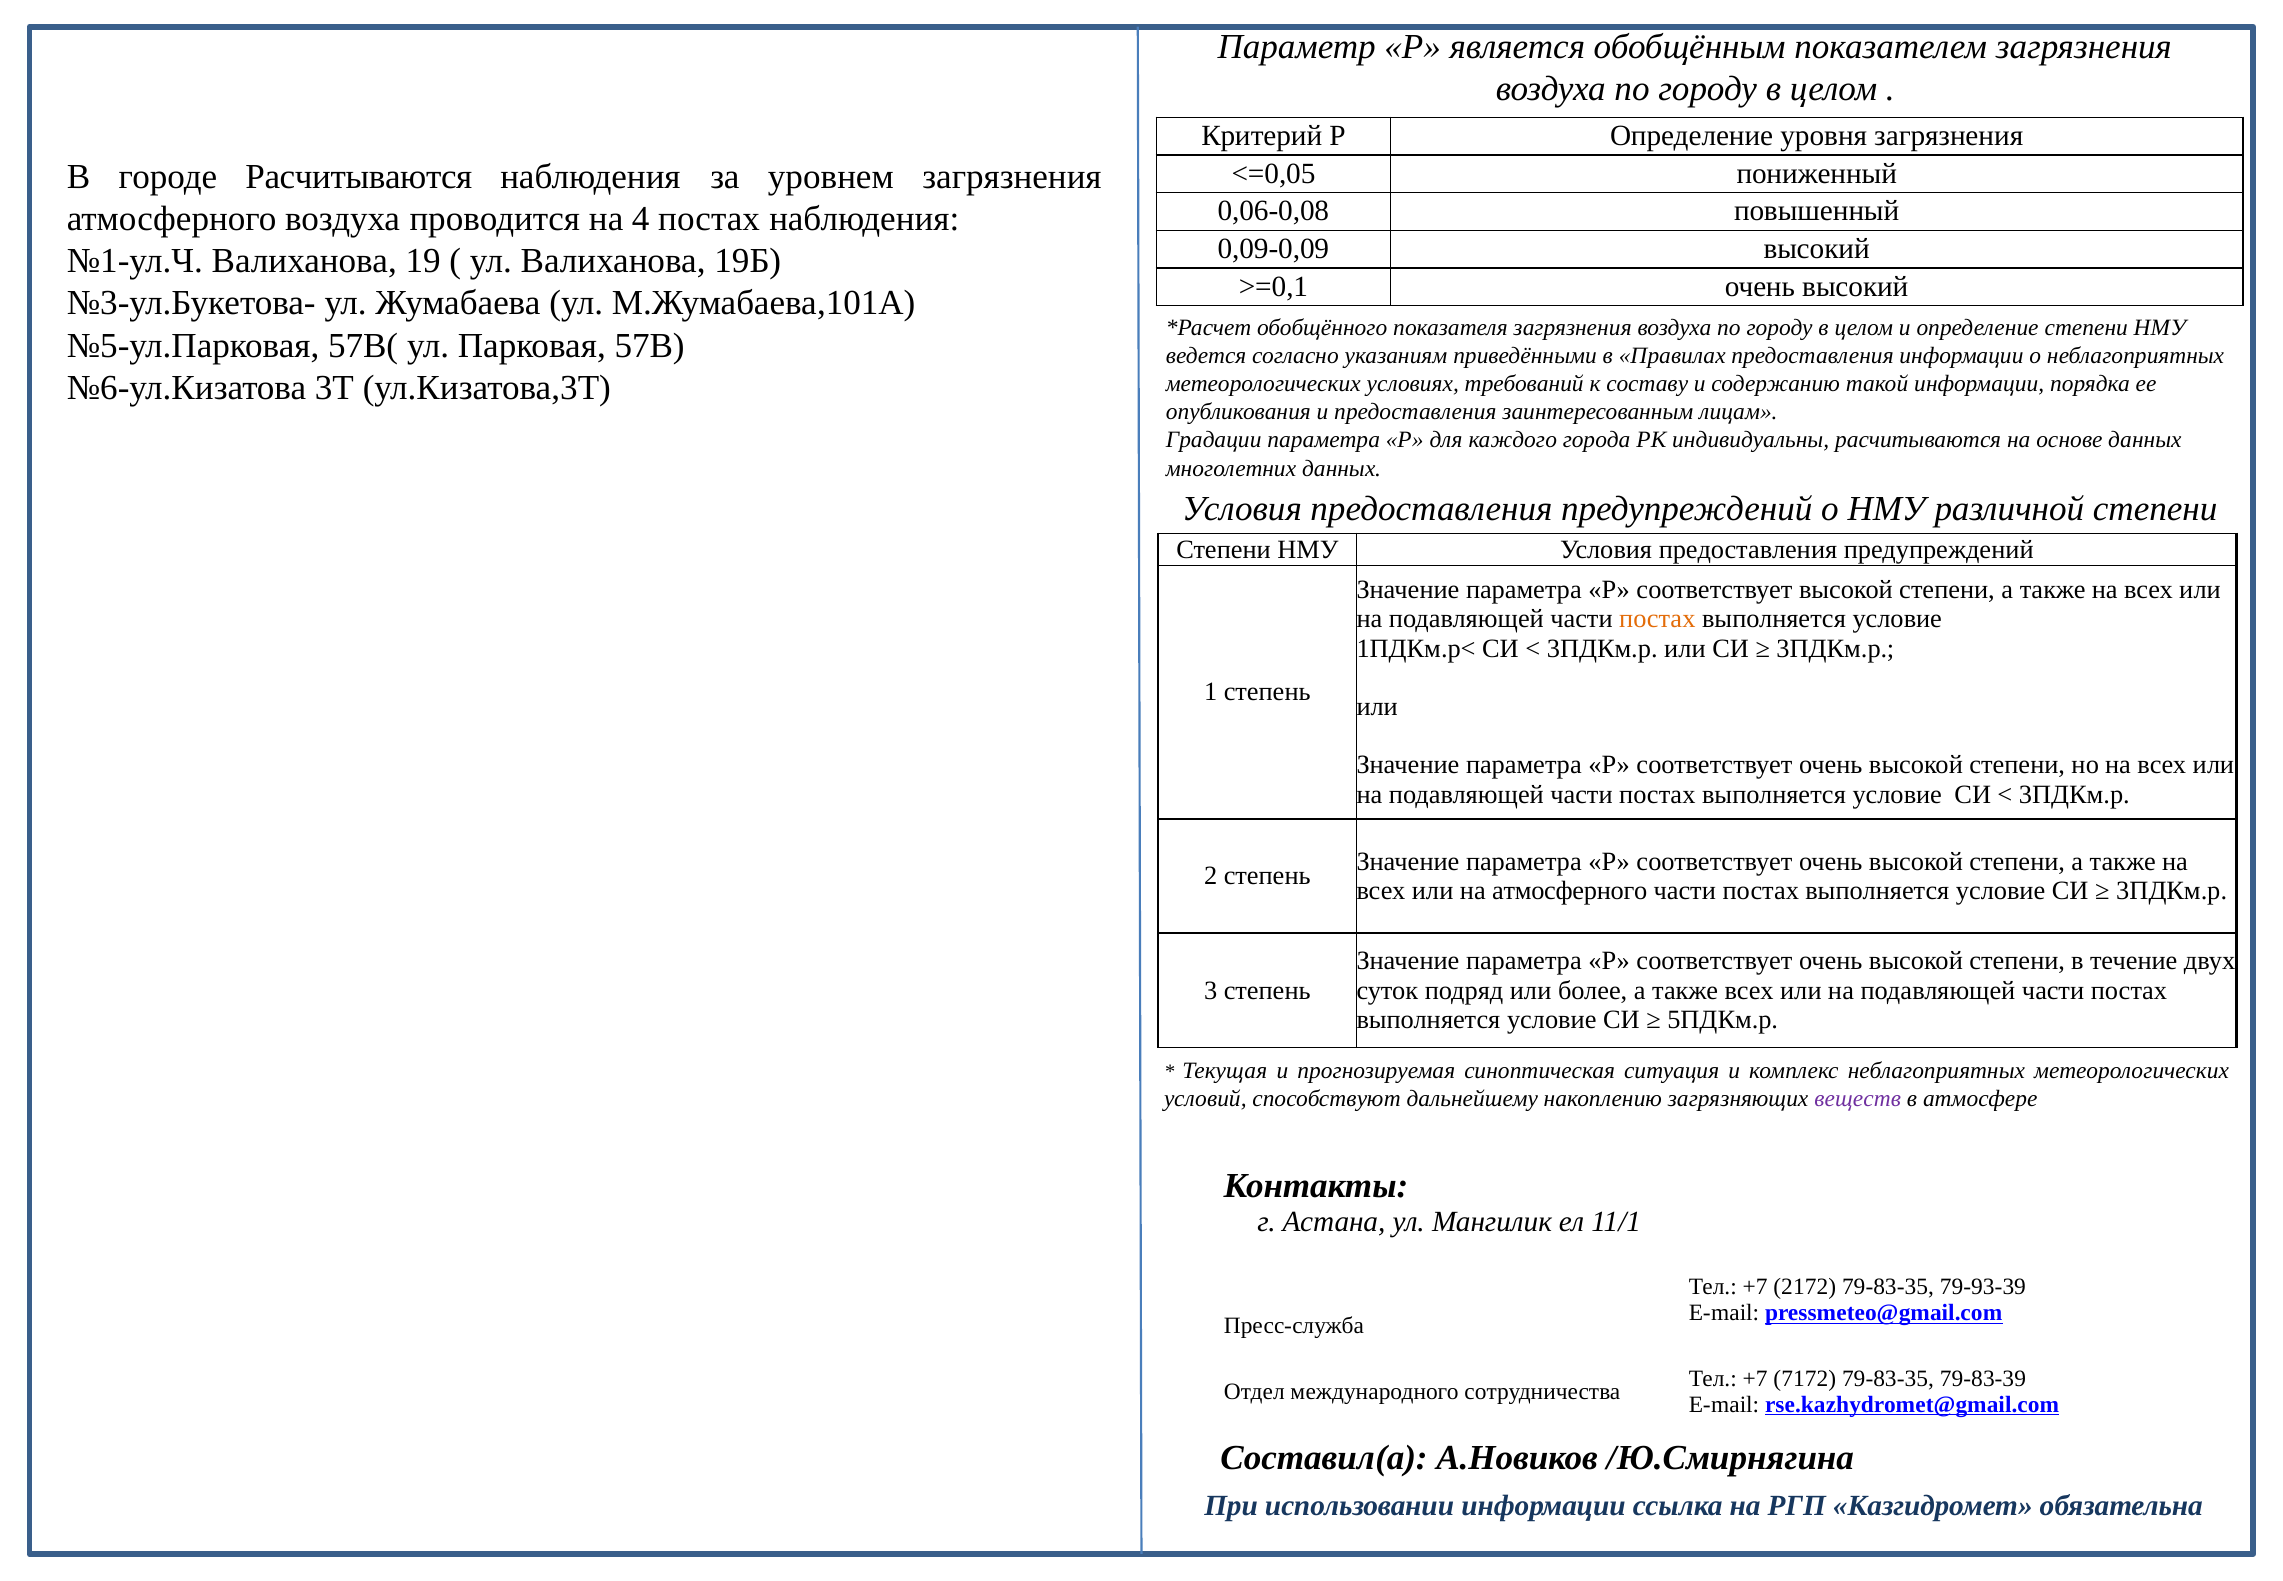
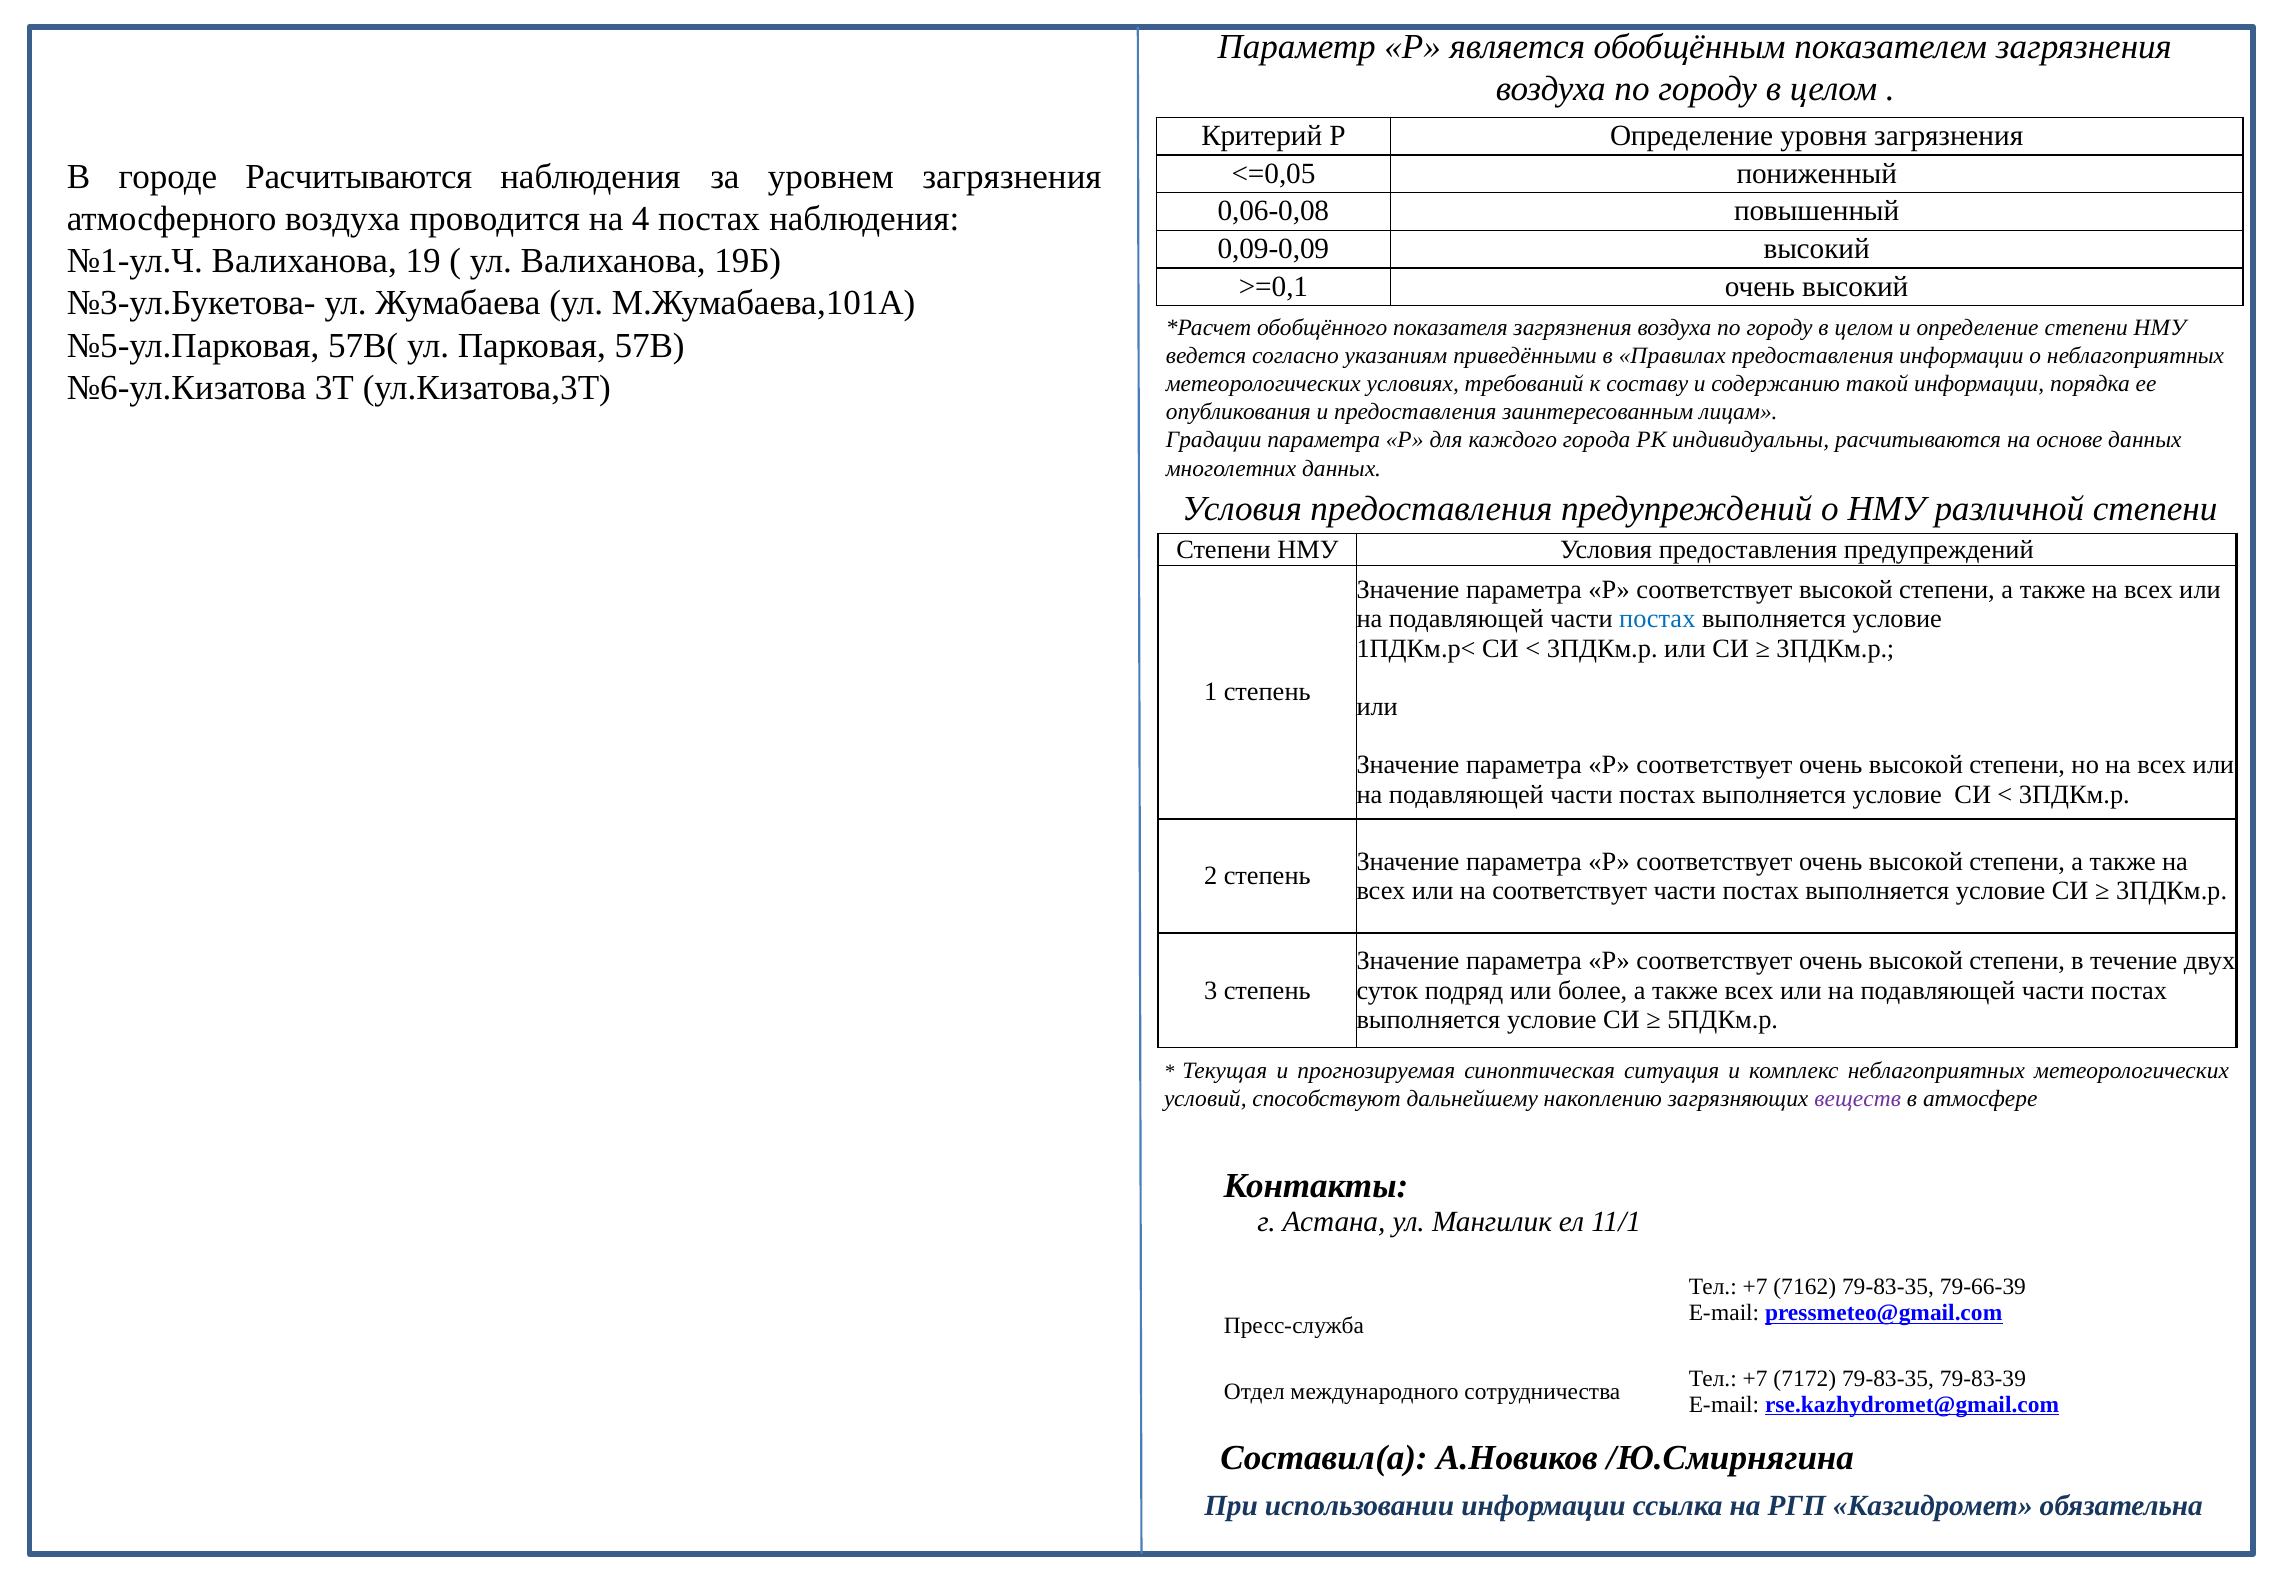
постах at (1657, 619) colour: orange -> blue
на атмосферного: атмосферного -> соответствует
2172: 2172 -> 7162
79-93-39: 79-93-39 -> 79-66-39
